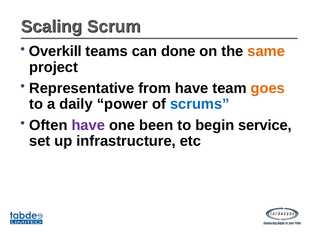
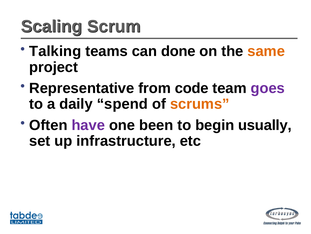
Overkill: Overkill -> Talking
from have: have -> code
goes colour: orange -> purple
power: power -> spend
scrums colour: blue -> orange
service: service -> usually
